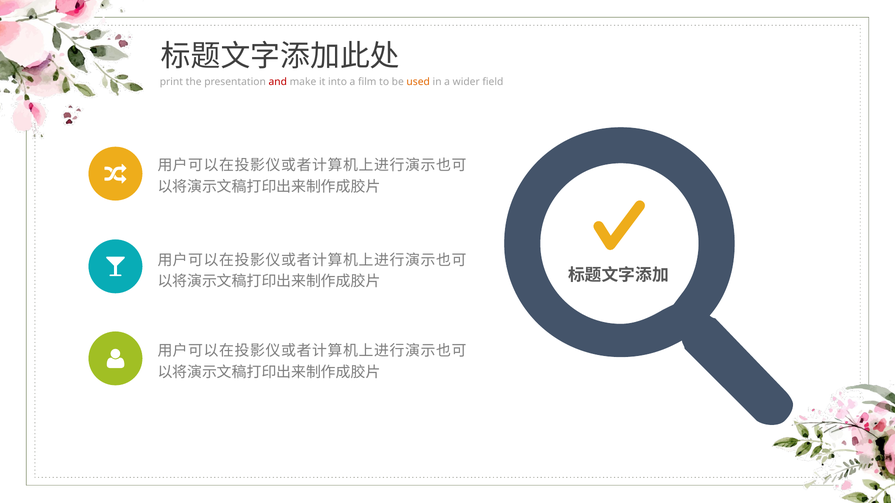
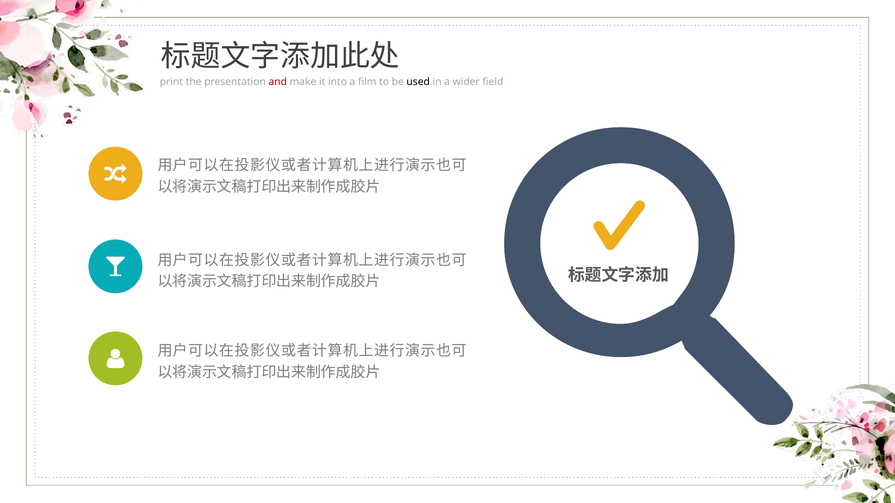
used colour: orange -> black
